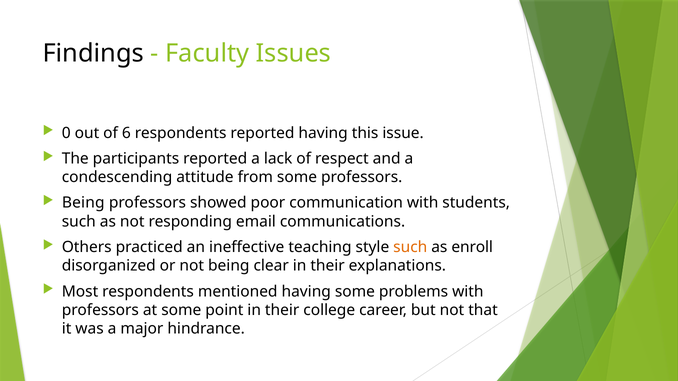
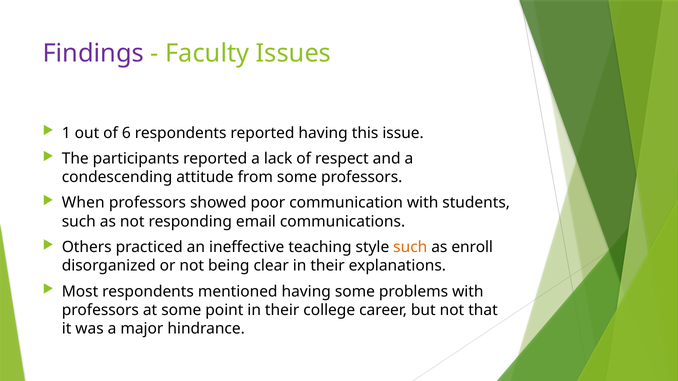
Findings colour: black -> purple
0: 0 -> 1
Being at (83, 203): Being -> When
